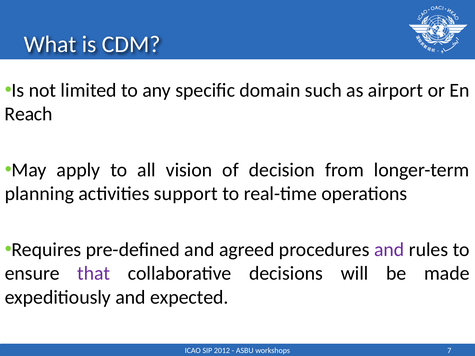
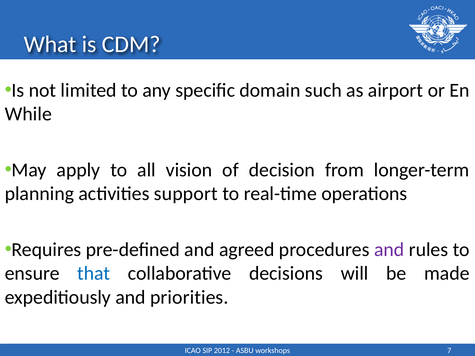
Reach: Reach -> While
that colour: purple -> blue
expected: expected -> priorities
